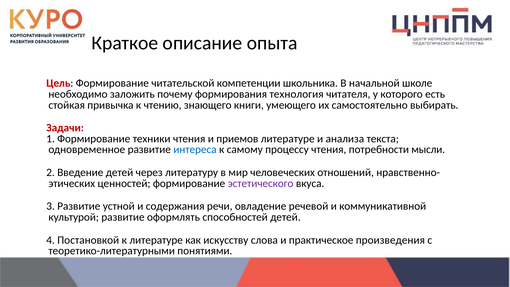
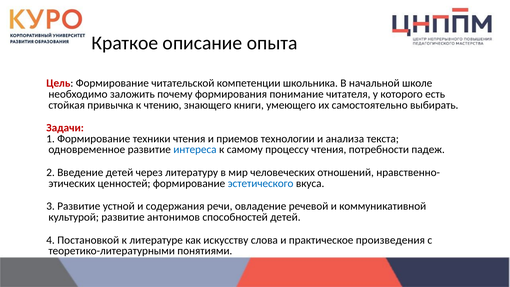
технология: технология -> понимание
приемов литературе: литературе -> технологии
мысли: мысли -> падеж
эстетического colour: purple -> blue
оформлять: оформлять -> антонимов
